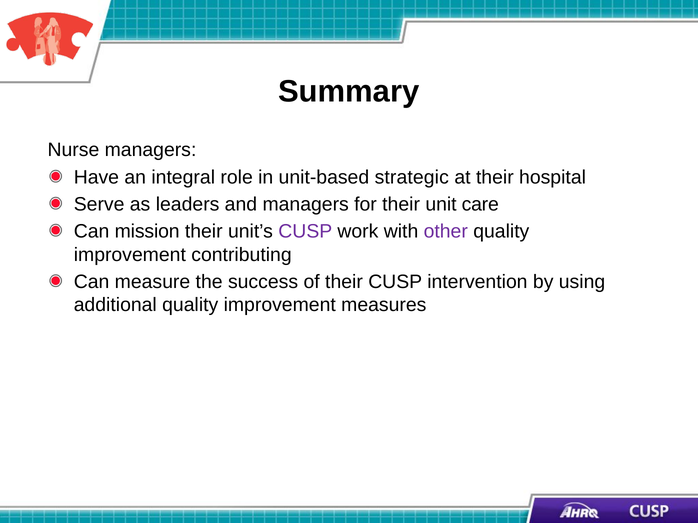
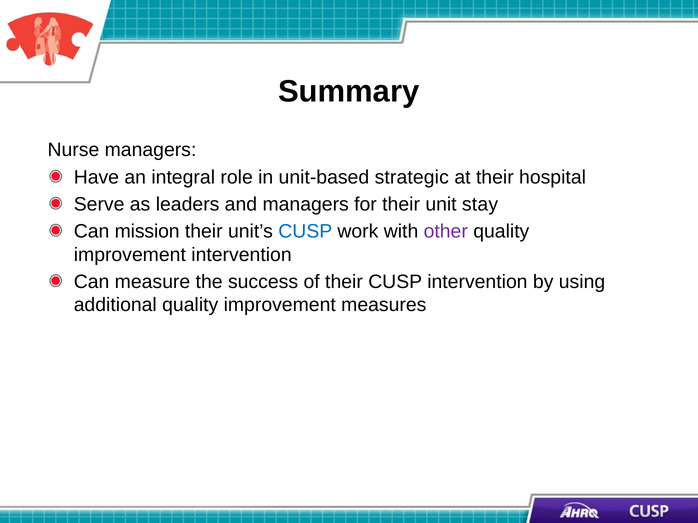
care: care -> stay
CUSP at (305, 232) colour: purple -> blue
improvement contributing: contributing -> intervention
